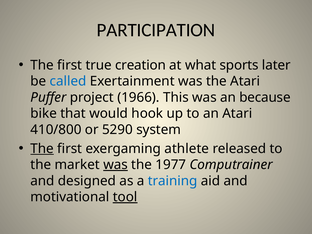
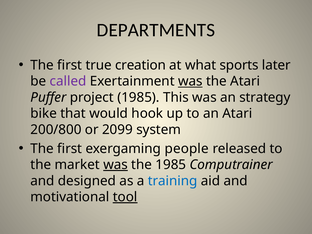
PARTICIPATION: PARTICIPATION -> DEPARTMENTS
called colour: blue -> purple
was at (190, 81) underline: none -> present
project 1966: 1966 -> 1985
because: because -> strategy
410/800: 410/800 -> 200/800
5290: 5290 -> 2099
The at (42, 149) underline: present -> none
athlete: athlete -> people
the 1977: 1977 -> 1985
